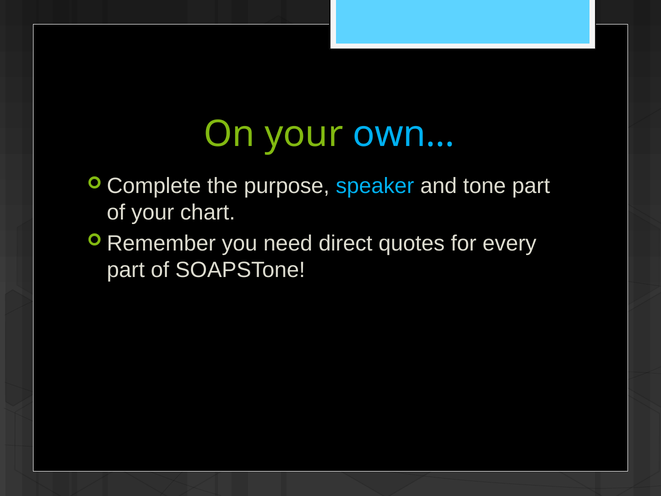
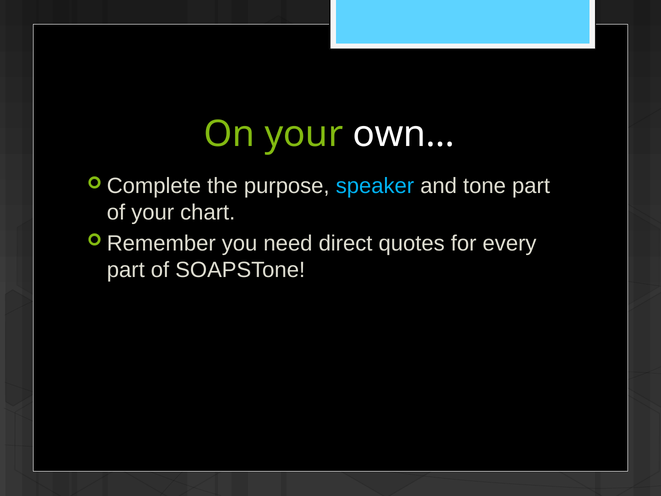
own… colour: light blue -> white
